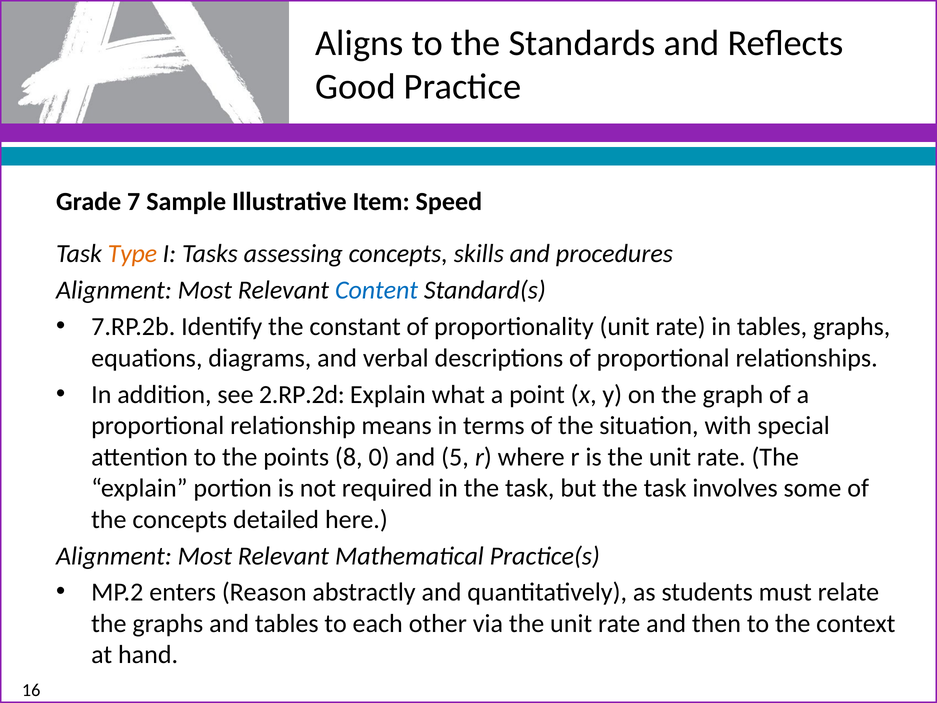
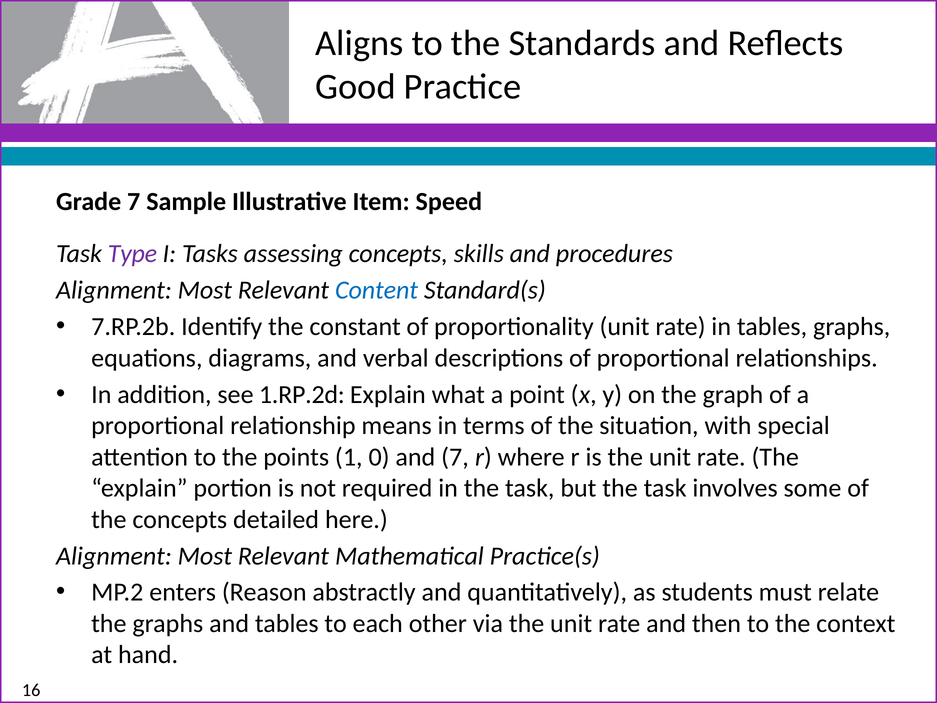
Type colour: orange -> purple
2.RP.2d: 2.RP.2d -> 1.RP.2d
8: 8 -> 1
and 5: 5 -> 7
